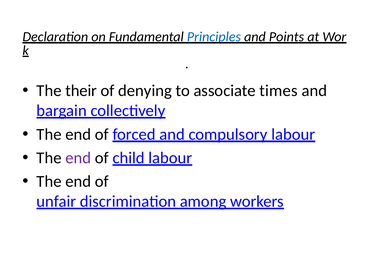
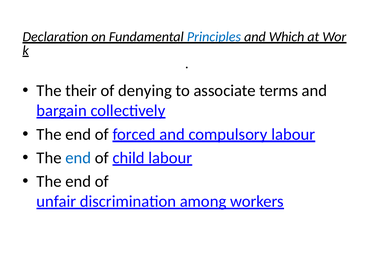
Points: Points -> Which
times: times -> terms
end at (78, 158) colour: purple -> blue
